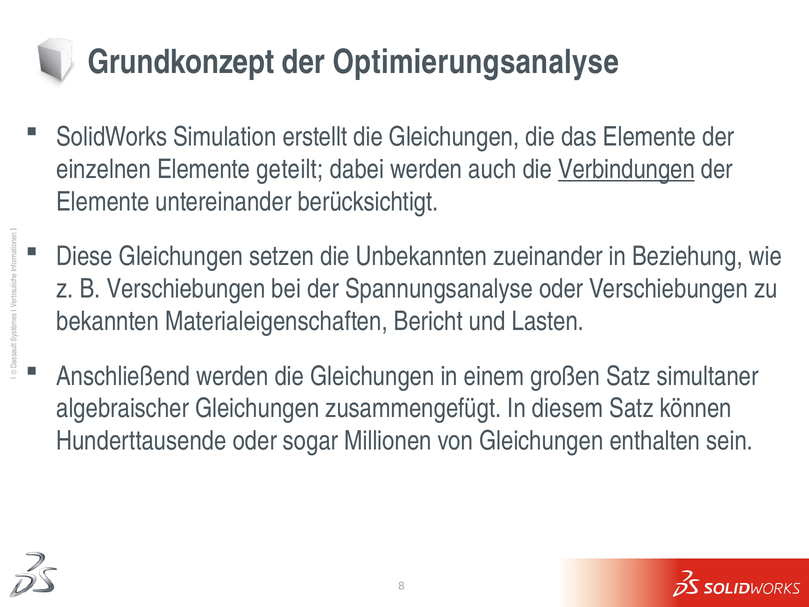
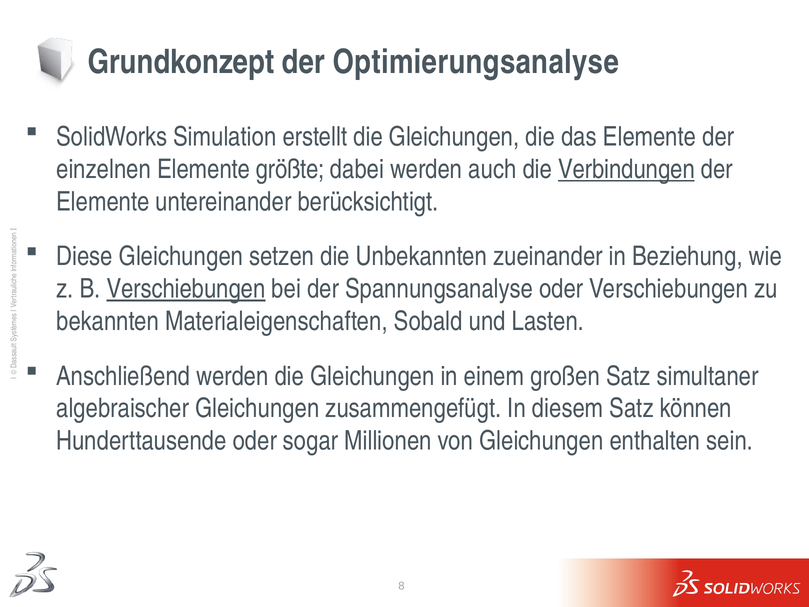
geteilt: geteilt -> größte
Verschiebungen at (186, 289) underline: none -> present
Bericht: Bericht -> Sobald
